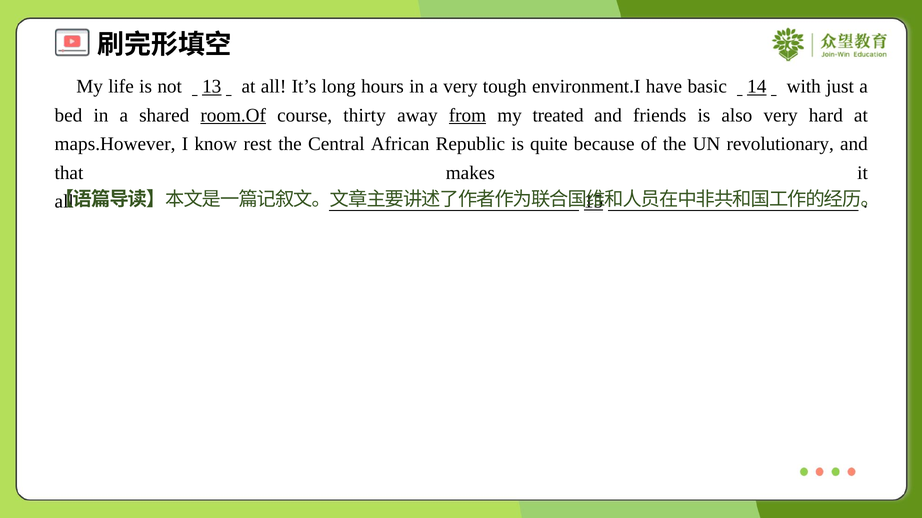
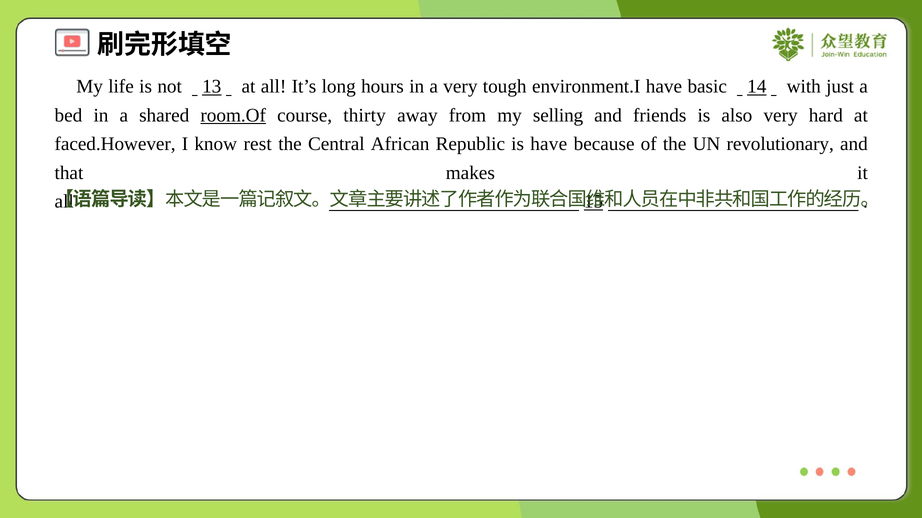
from underline: present -> none
treated: treated -> selling
maps.However: maps.However -> faced.However
is quite: quite -> have
